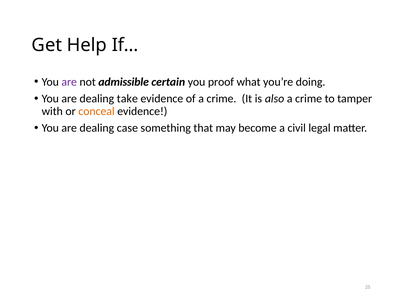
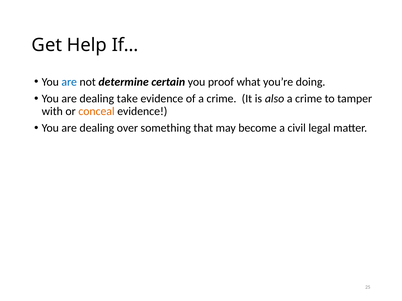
are at (69, 82) colour: purple -> blue
admissible: admissible -> determine
case: case -> over
